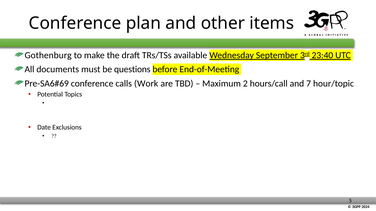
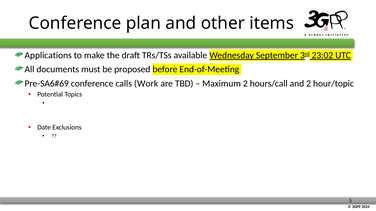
Gothenburg: Gothenburg -> Applications
23:40: 23:40 -> 23:02
questions: questions -> proposed
and 7: 7 -> 2
